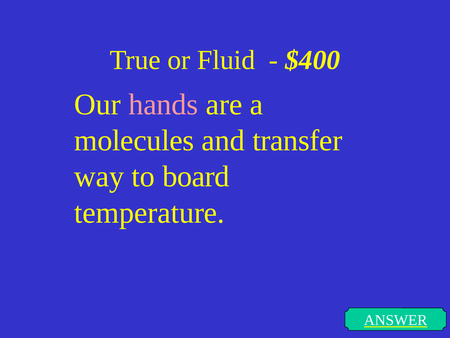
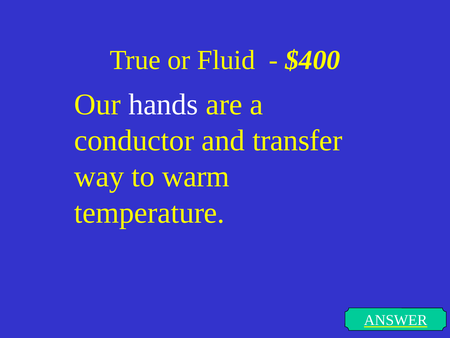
hands colour: pink -> white
molecules: molecules -> conductor
board: board -> warm
